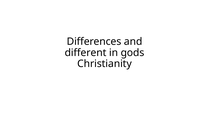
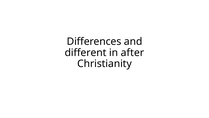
gods: gods -> after
